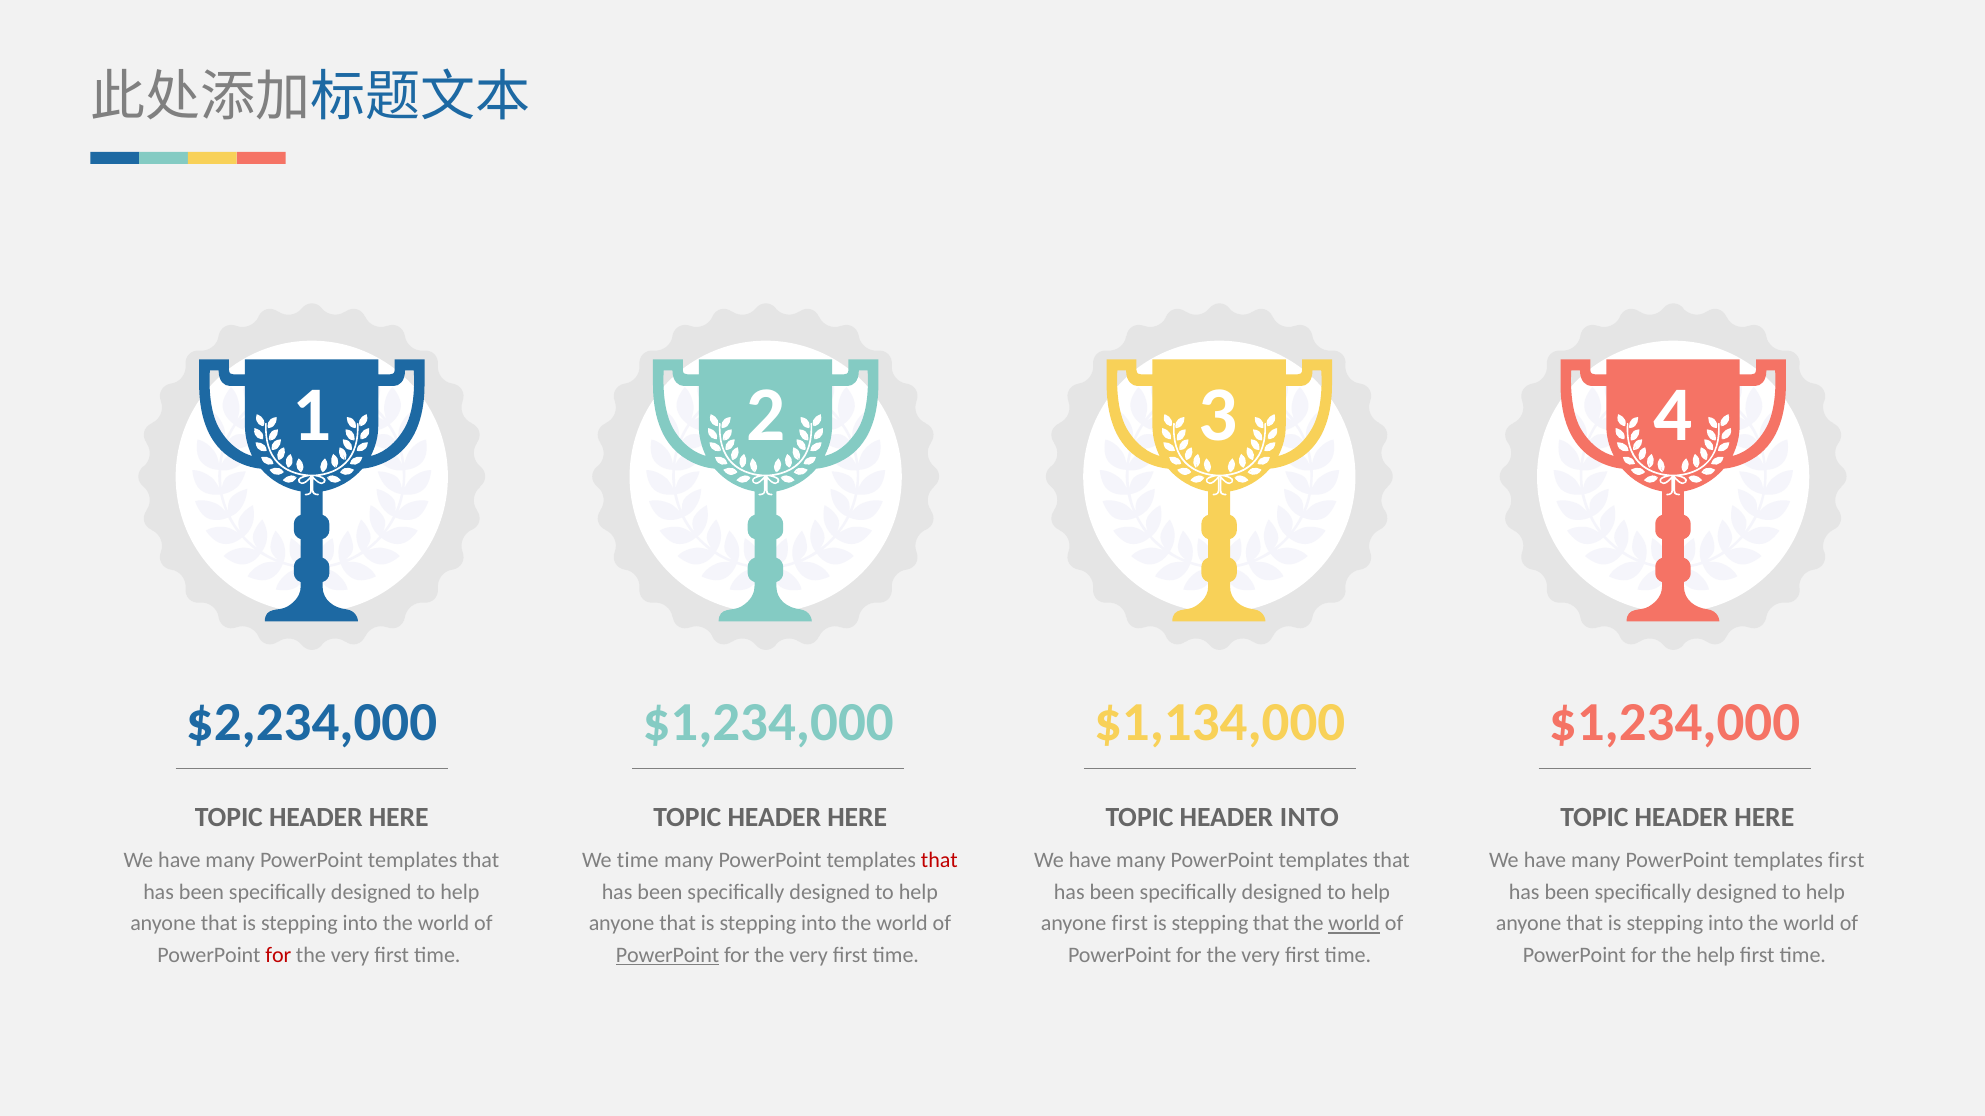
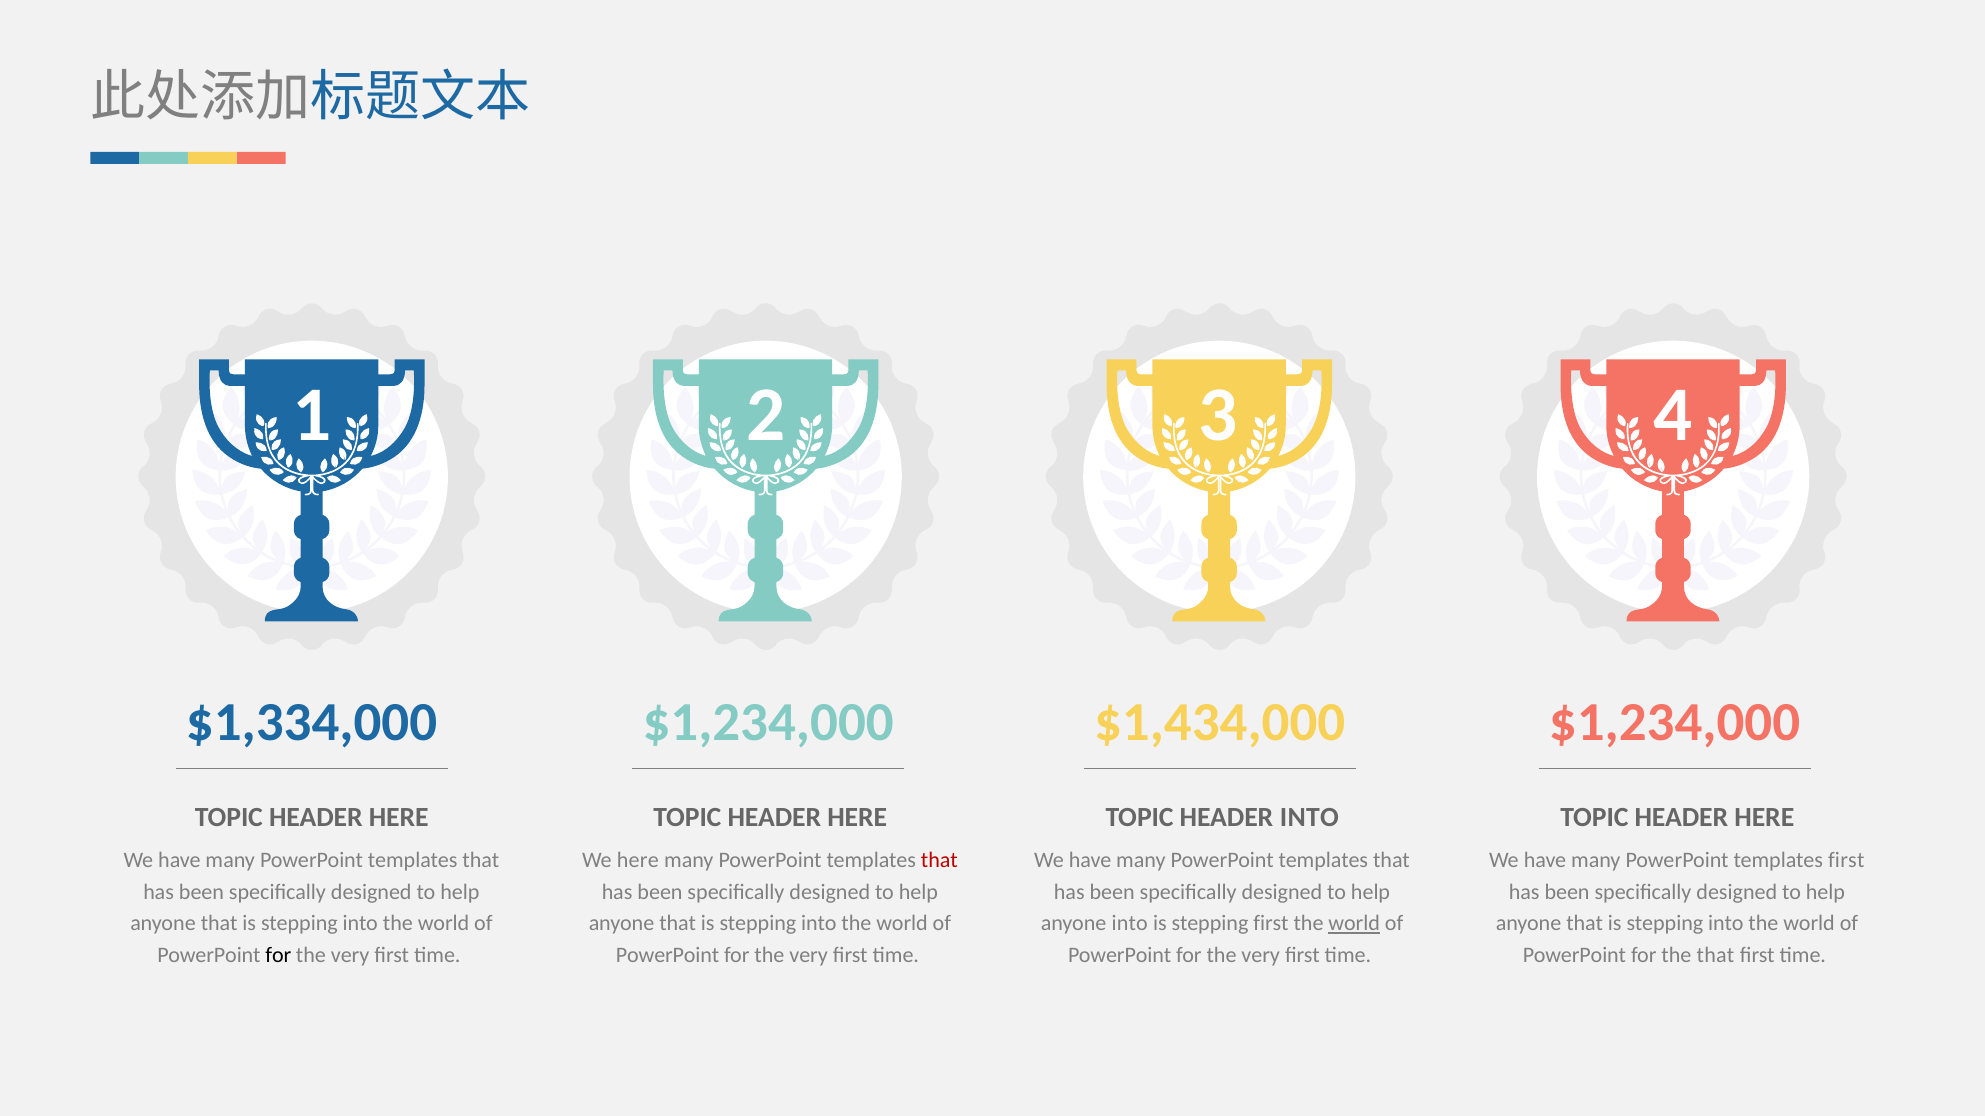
$2,234,000: $2,234,000 -> $1,334,000
$1,134,000: $1,134,000 -> $1,434,000
We time: time -> here
anyone first: first -> into
stepping that: that -> first
for at (278, 956) colour: red -> black
PowerPoint at (668, 956) underline: present -> none
the help: help -> that
